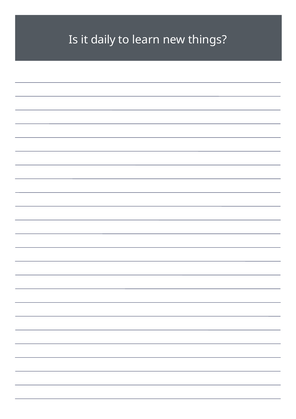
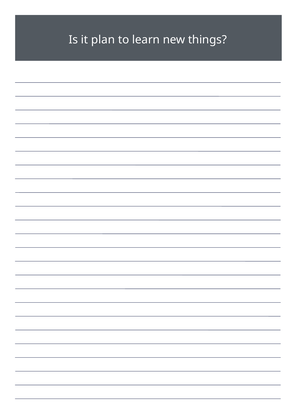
daily: daily -> plan
